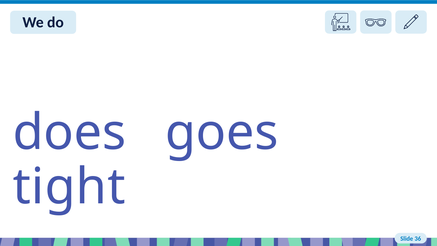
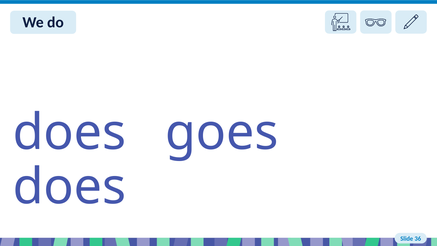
tight at (69, 187): tight -> does
